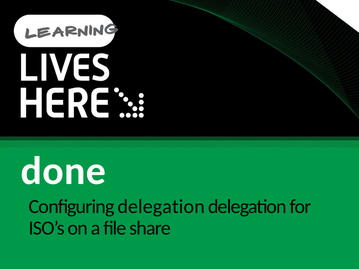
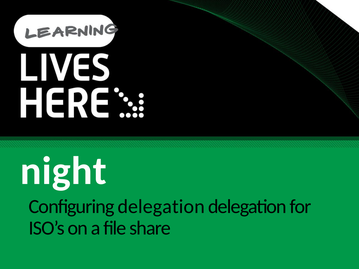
done: done -> night
